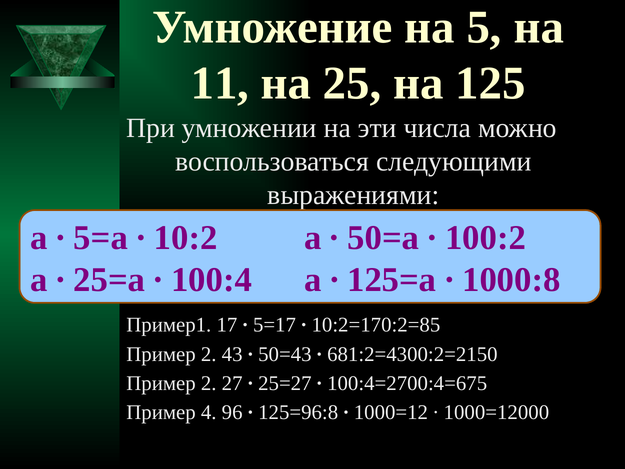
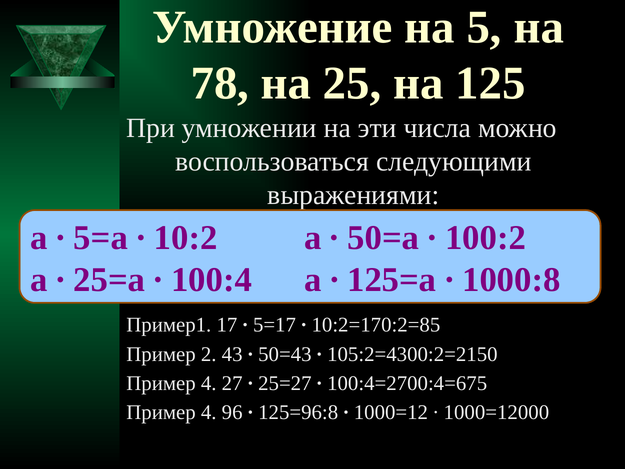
11: 11 -> 78
681:2=4300:2=2150: 681:2=4300:2=2150 -> 105:2=4300:2=2150
2 at (209, 383): 2 -> 4
